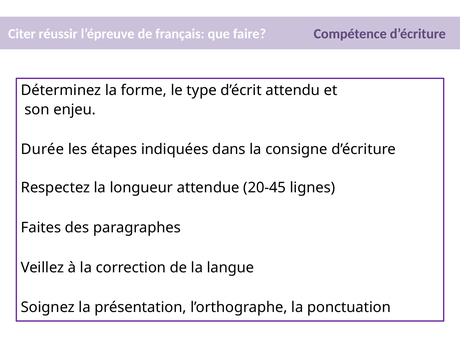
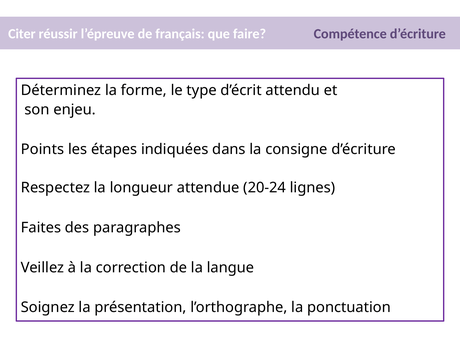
Durée: Durée -> Points
20-45: 20-45 -> 20-24
